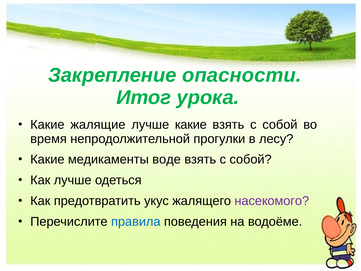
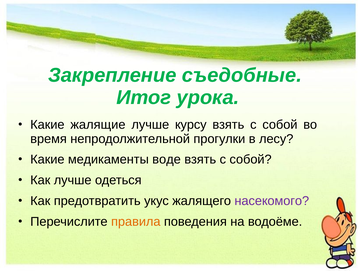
опасности: опасности -> съедобные
лучше какие: какие -> курсу
правила colour: blue -> orange
